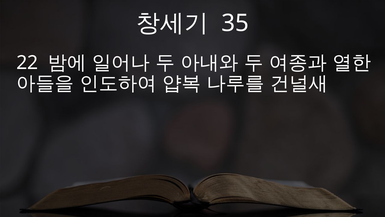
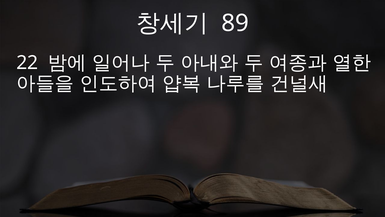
35: 35 -> 89
